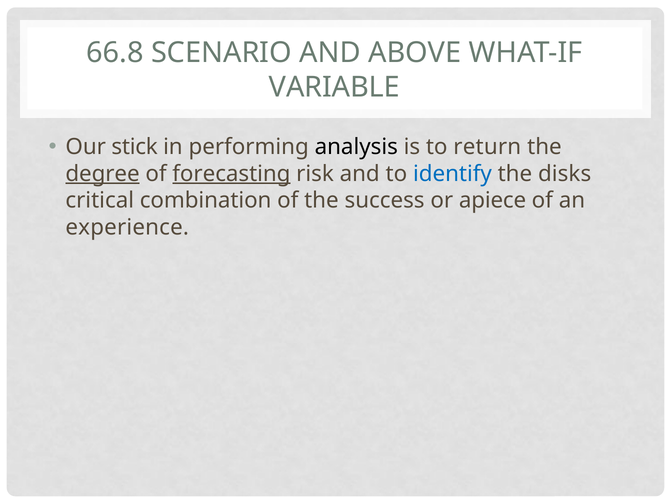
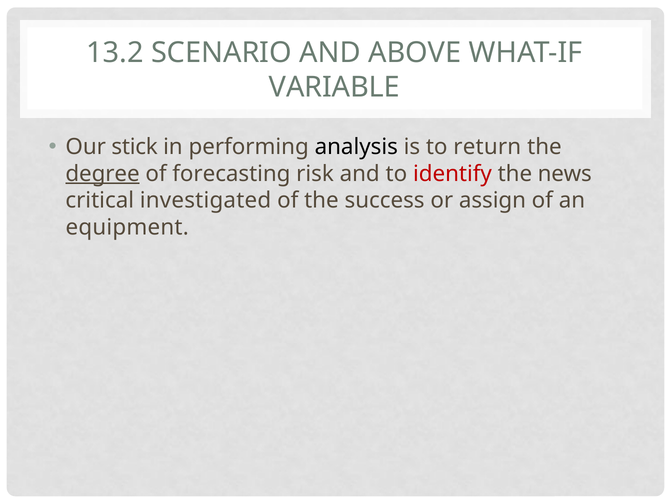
66.8: 66.8 -> 13.2
forecasting underline: present -> none
identify colour: blue -> red
disks: disks -> news
combination: combination -> investigated
apiece: apiece -> assign
experience: experience -> equipment
